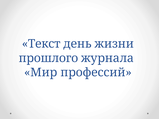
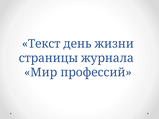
прошлого: прошлого -> страницы
